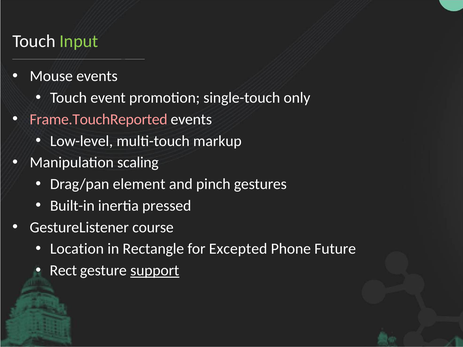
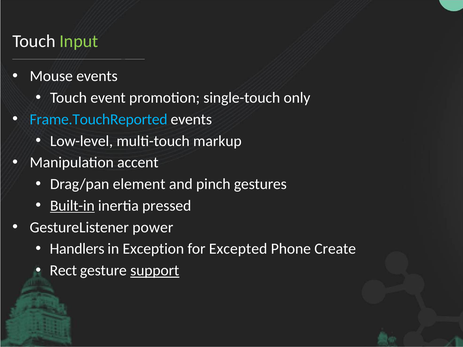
Frame.TouchReported colour: pink -> light blue
scaling: scaling -> accent
Built-in underline: none -> present
course: course -> power
Location: Location -> Handlers
Rectangle: Rectangle -> Exception
Future: Future -> Create
